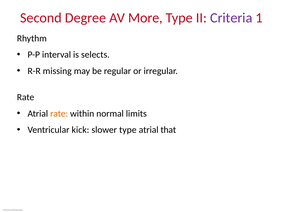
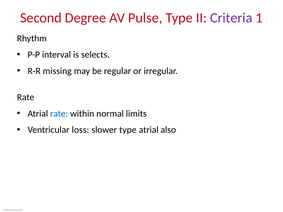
More: More -> Pulse
rate at (59, 114) colour: orange -> blue
kick: kick -> loss
that: that -> also
